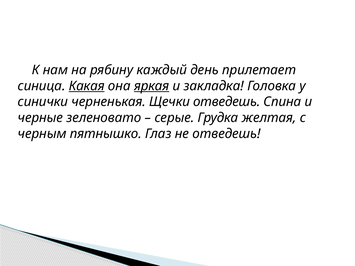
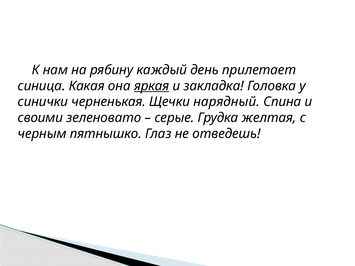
Какая underline: present -> none
Щечки отведешь: отведешь -> нарядный
черные: черные -> своими
